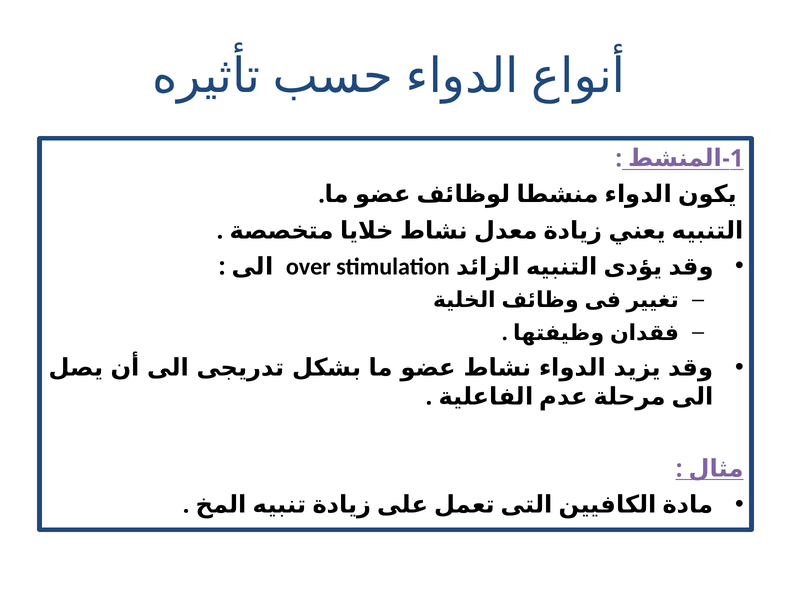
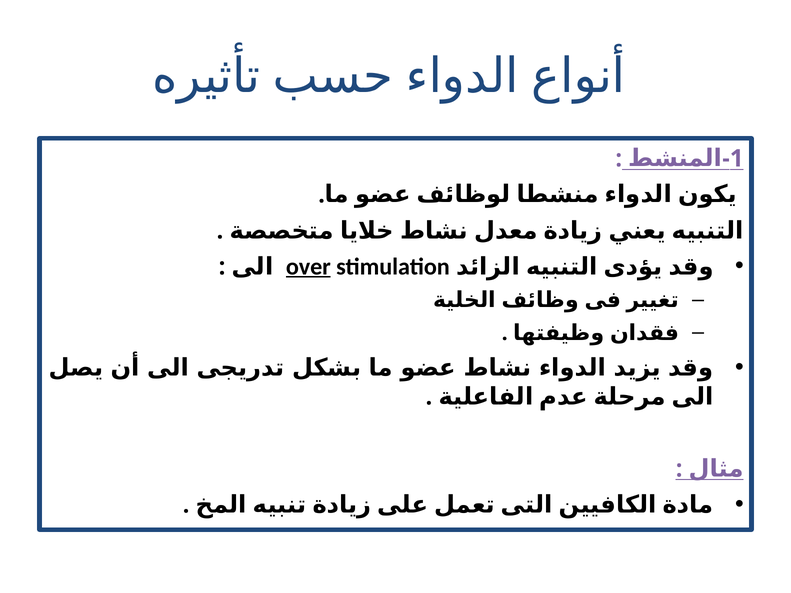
over underline: none -> present
